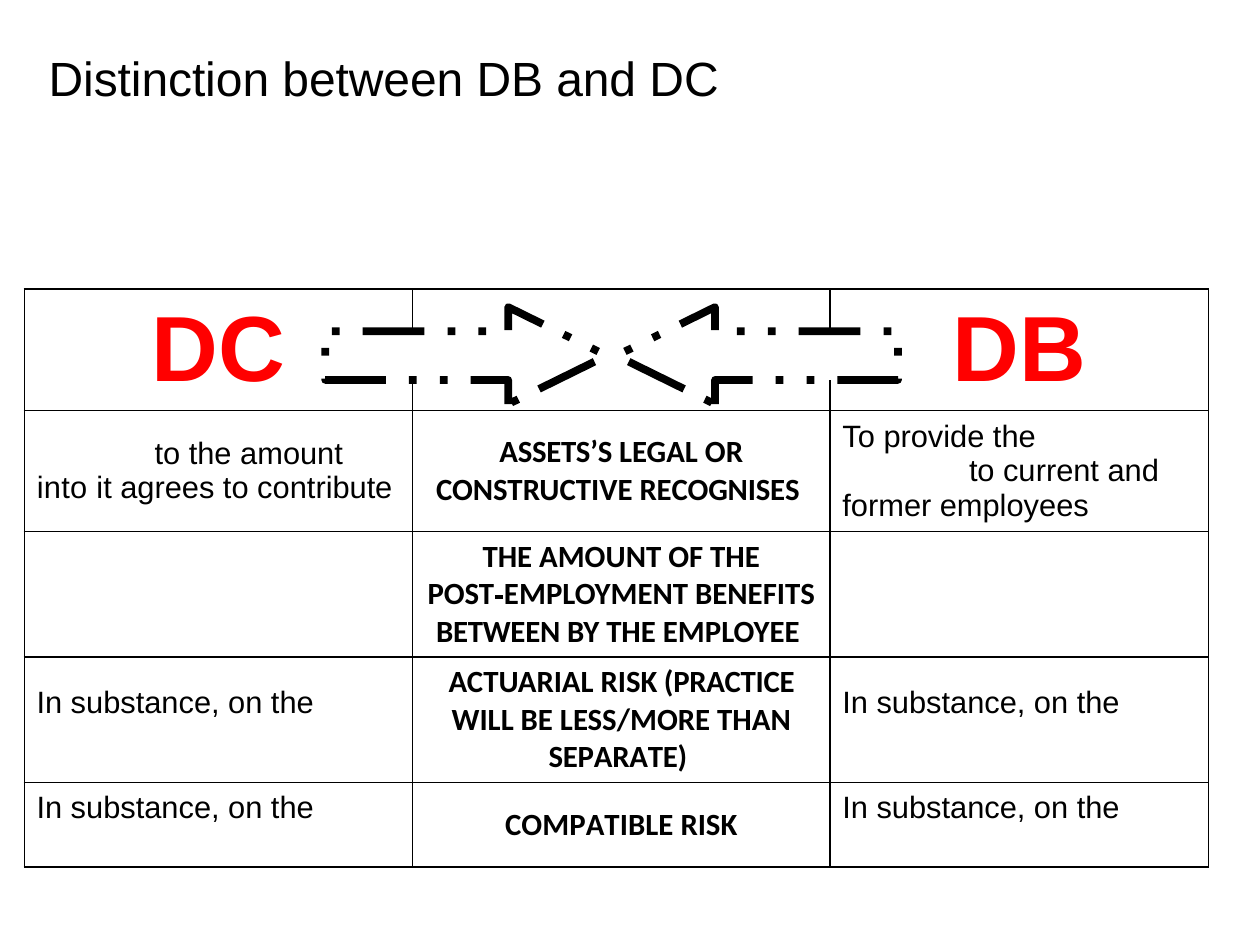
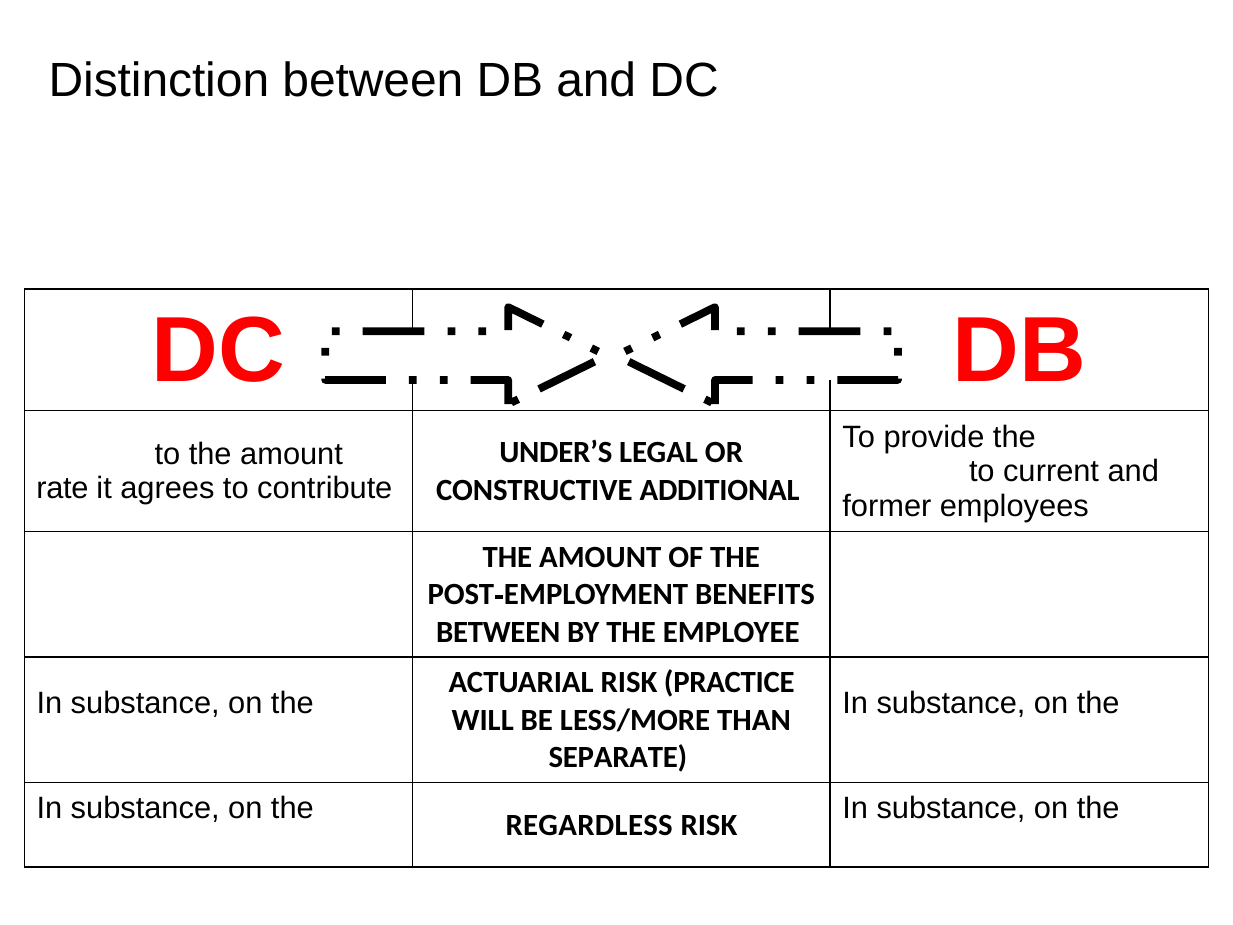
ASSETS’S: ASSETS’S -> UNDER’S
into: into -> rate
RECOGNISES: RECOGNISES -> ADDITIONAL
COMPATIBLE: COMPATIBLE -> REGARDLESS
